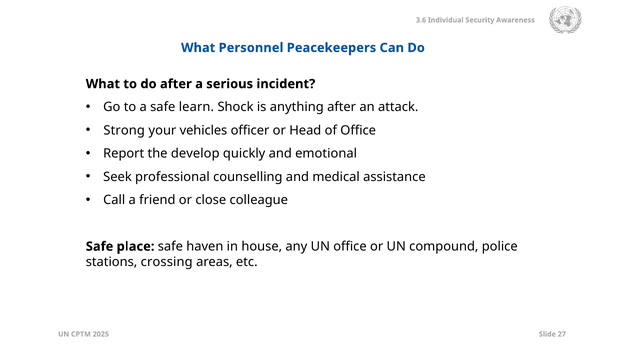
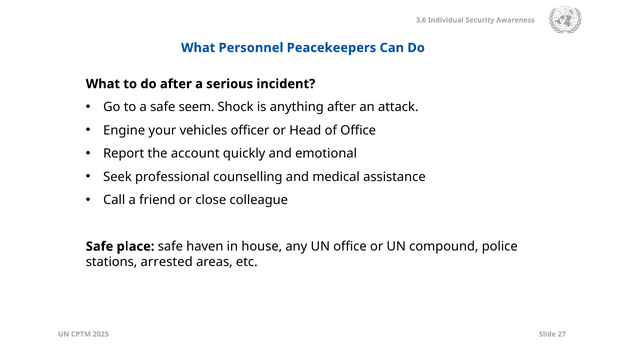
learn: learn -> seem
Strong: Strong -> Engine
develop: develop -> account
crossing: crossing -> arrested
